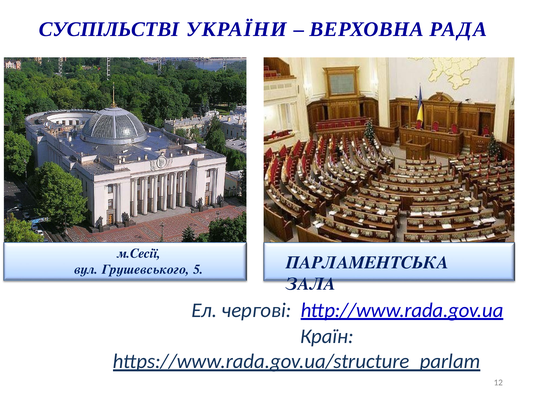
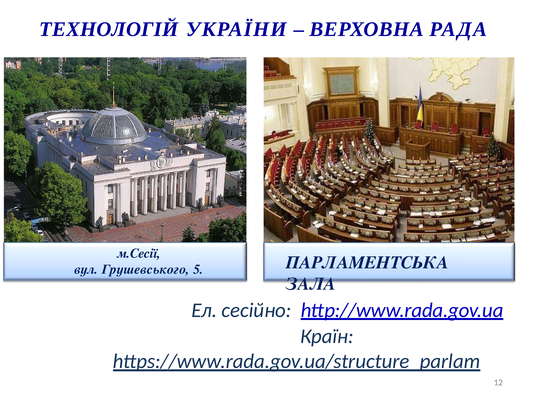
СУСПІЛЬСТВІ: СУСПІЛЬСТВІ -> ТЕХНОЛОГІЙ
чергові: чергові -> сесійно
